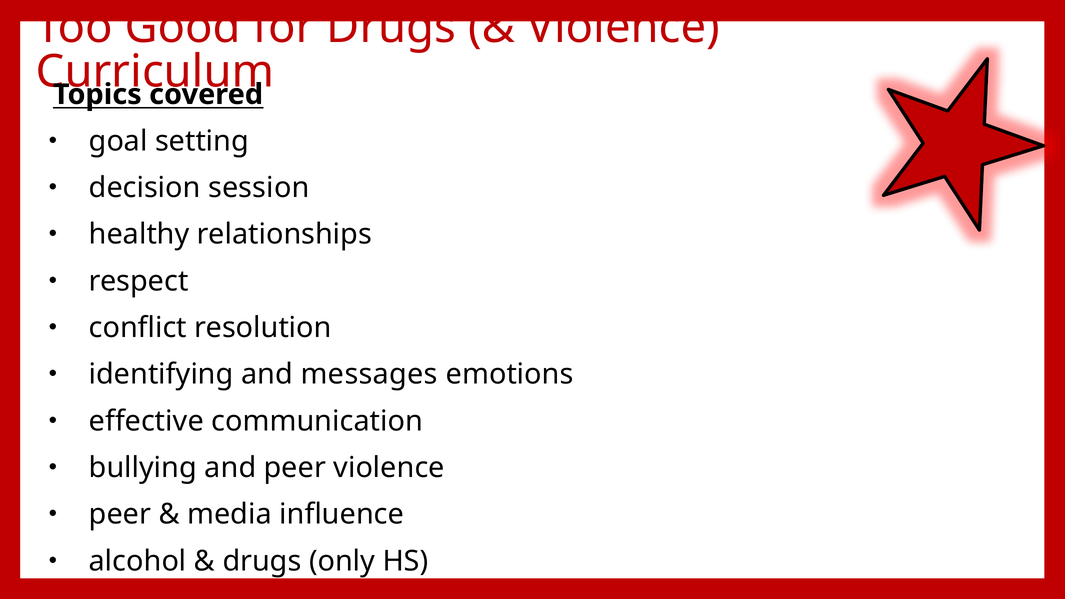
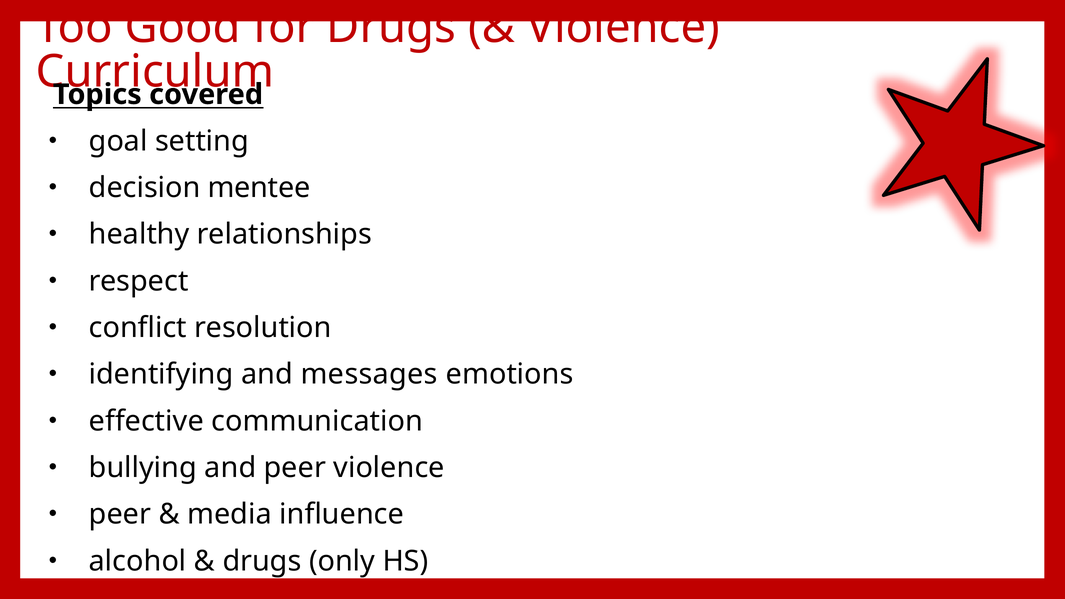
session: session -> mentee
